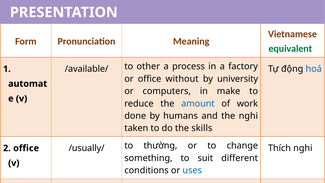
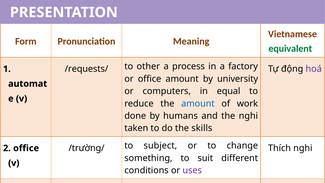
/available/: /available/ -> /requests/
hoá colour: blue -> purple
office without: without -> amount
make: make -> equal
/usually/: /usually/ -> /trường/
thường: thường -> subject
uses colour: blue -> purple
